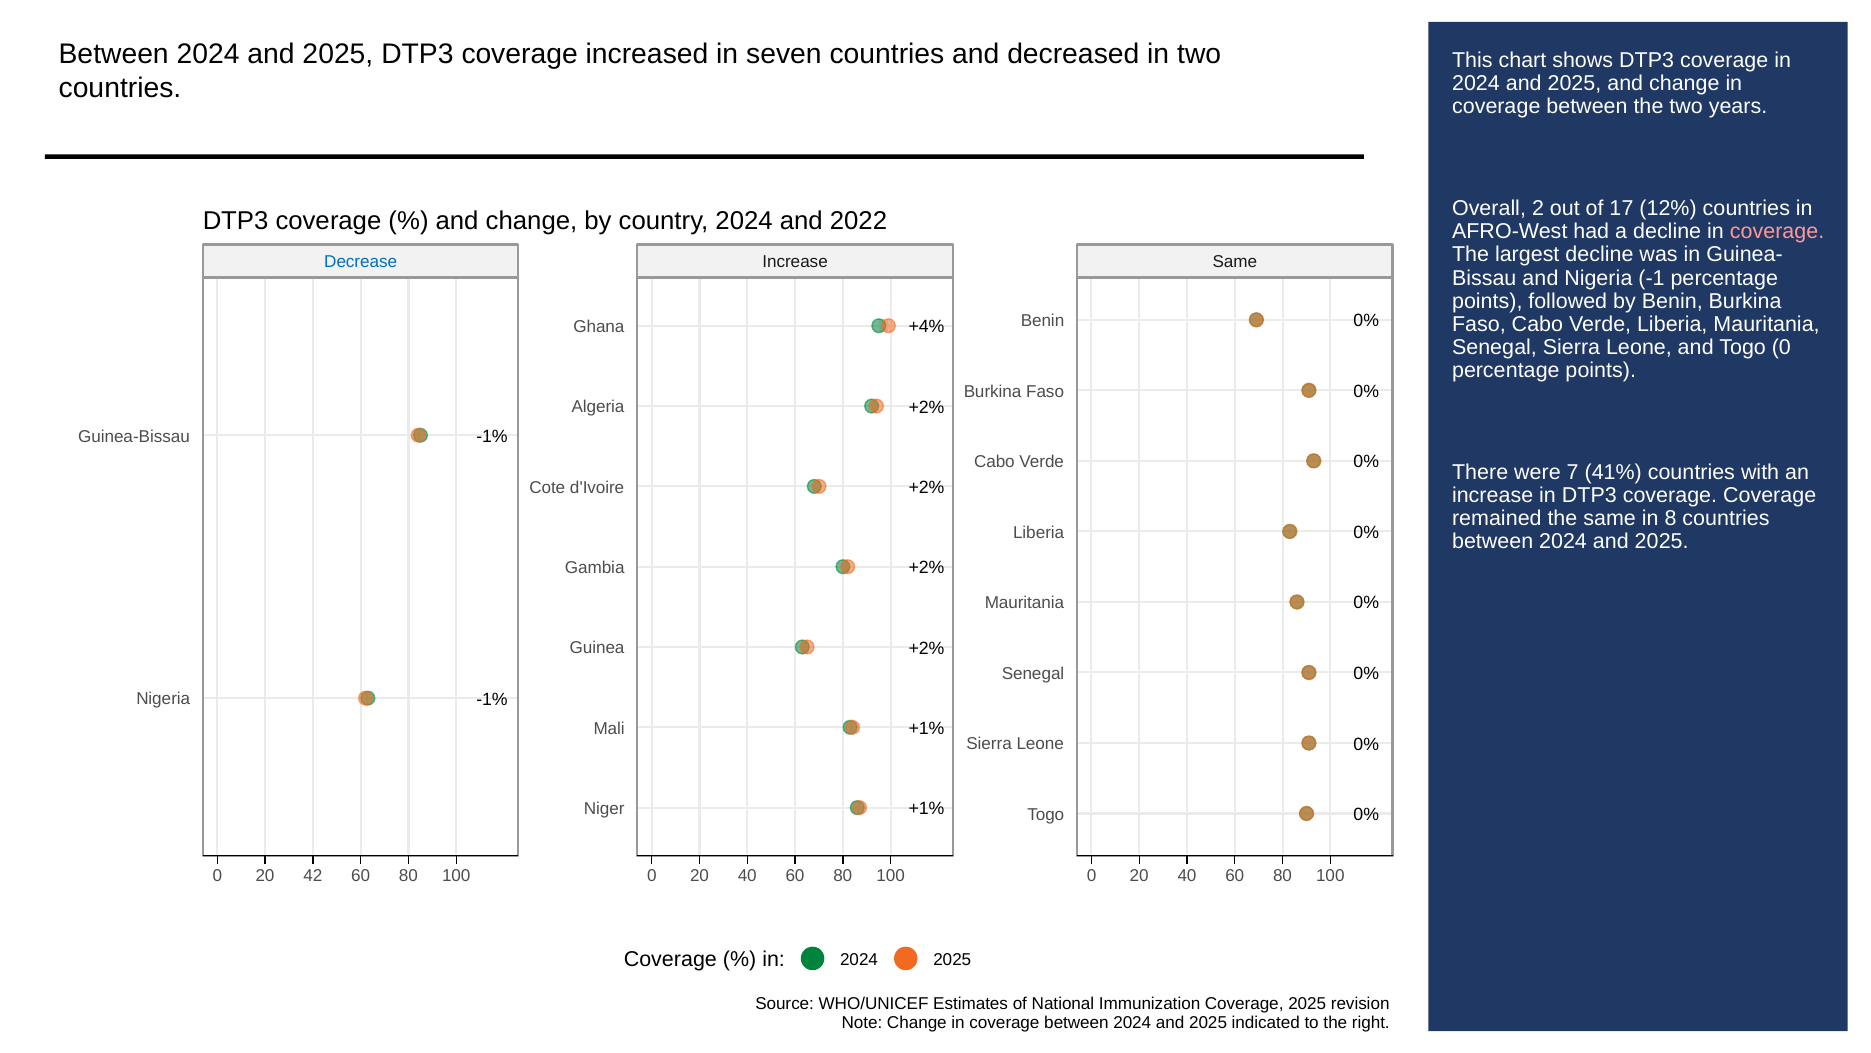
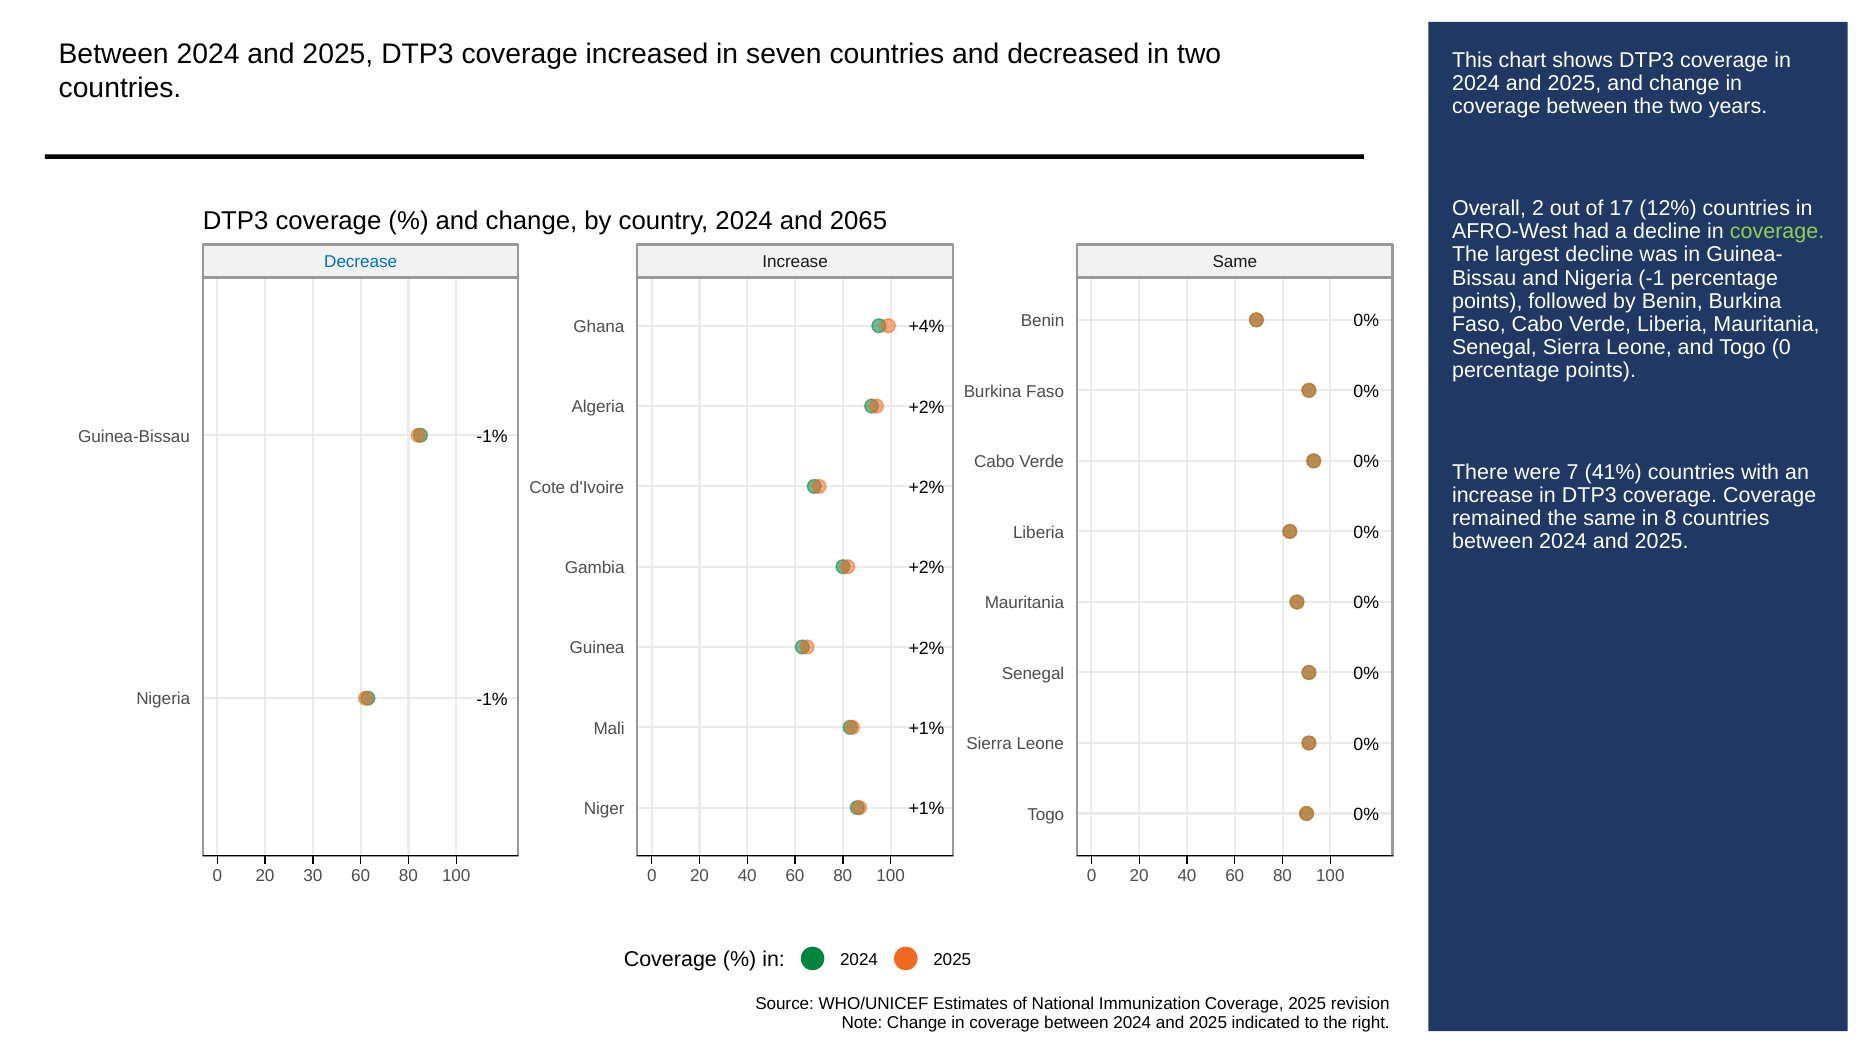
2022: 2022 -> 2065
coverage at (1777, 231) colour: pink -> light green
42: 42 -> 30
